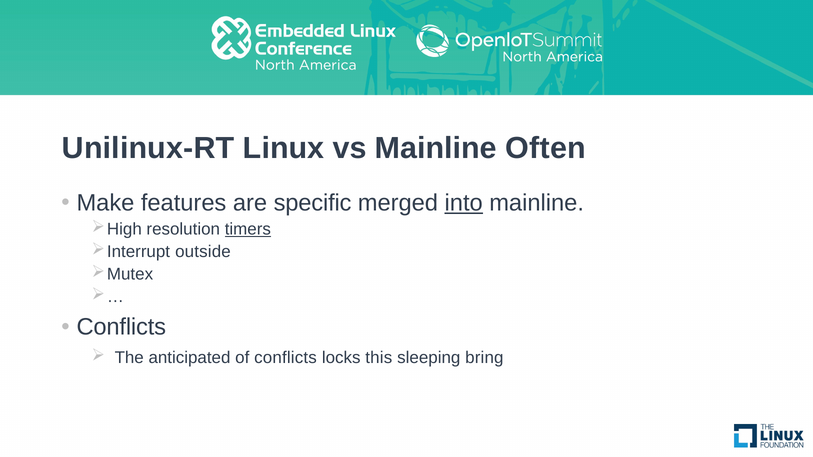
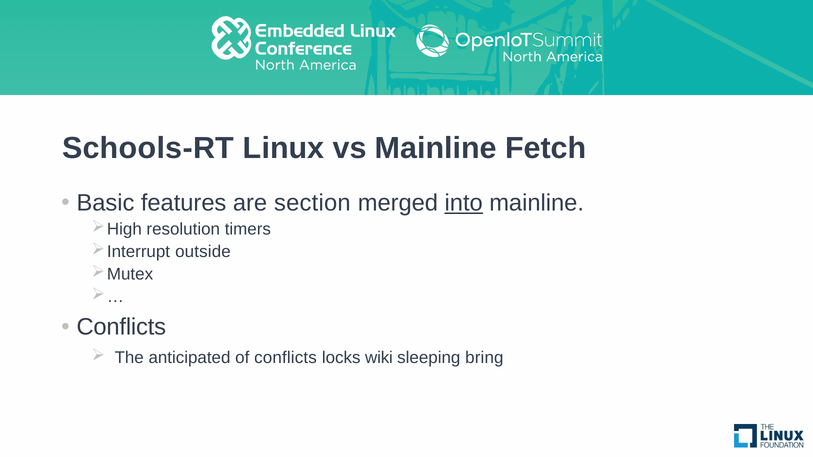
Unilinux-RT: Unilinux-RT -> Schools-RT
Often: Often -> Fetch
Make: Make -> Basic
specific: specific -> section
timers underline: present -> none
this: this -> wiki
